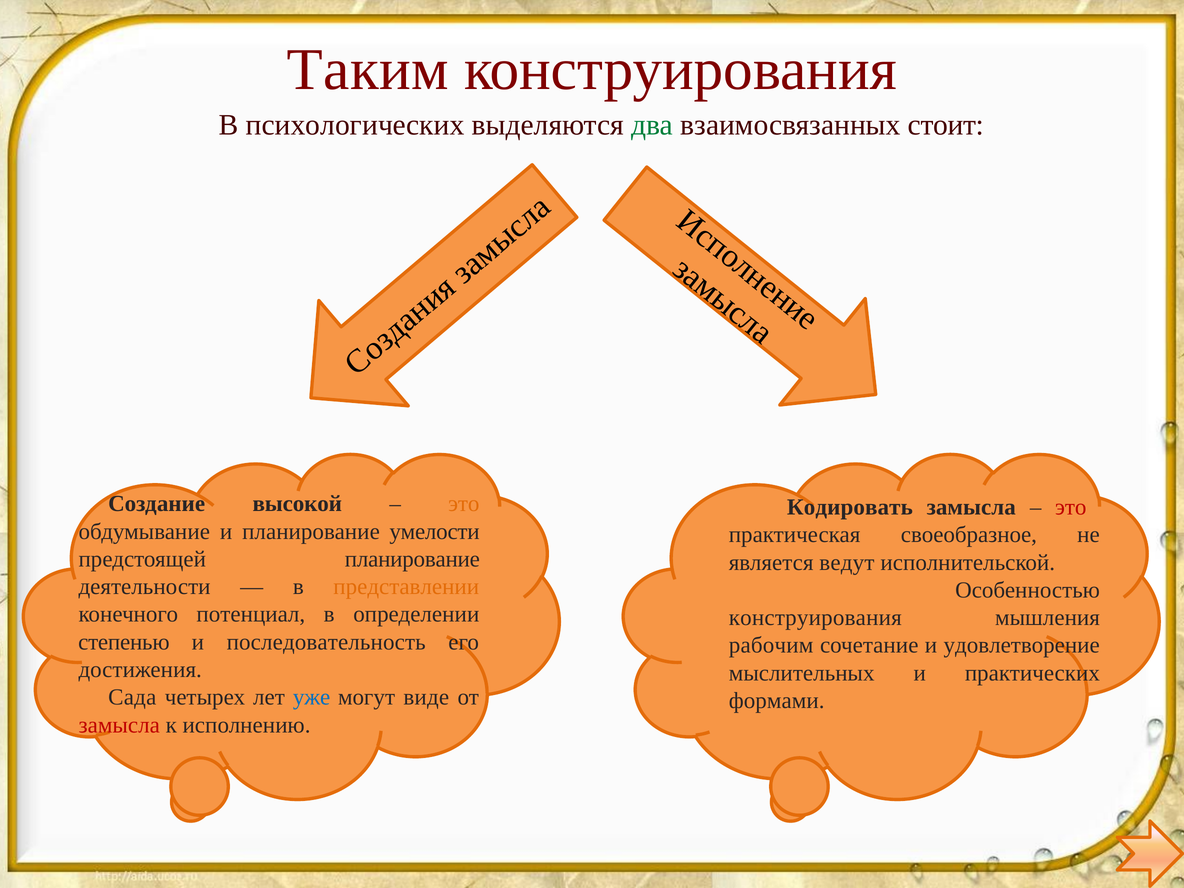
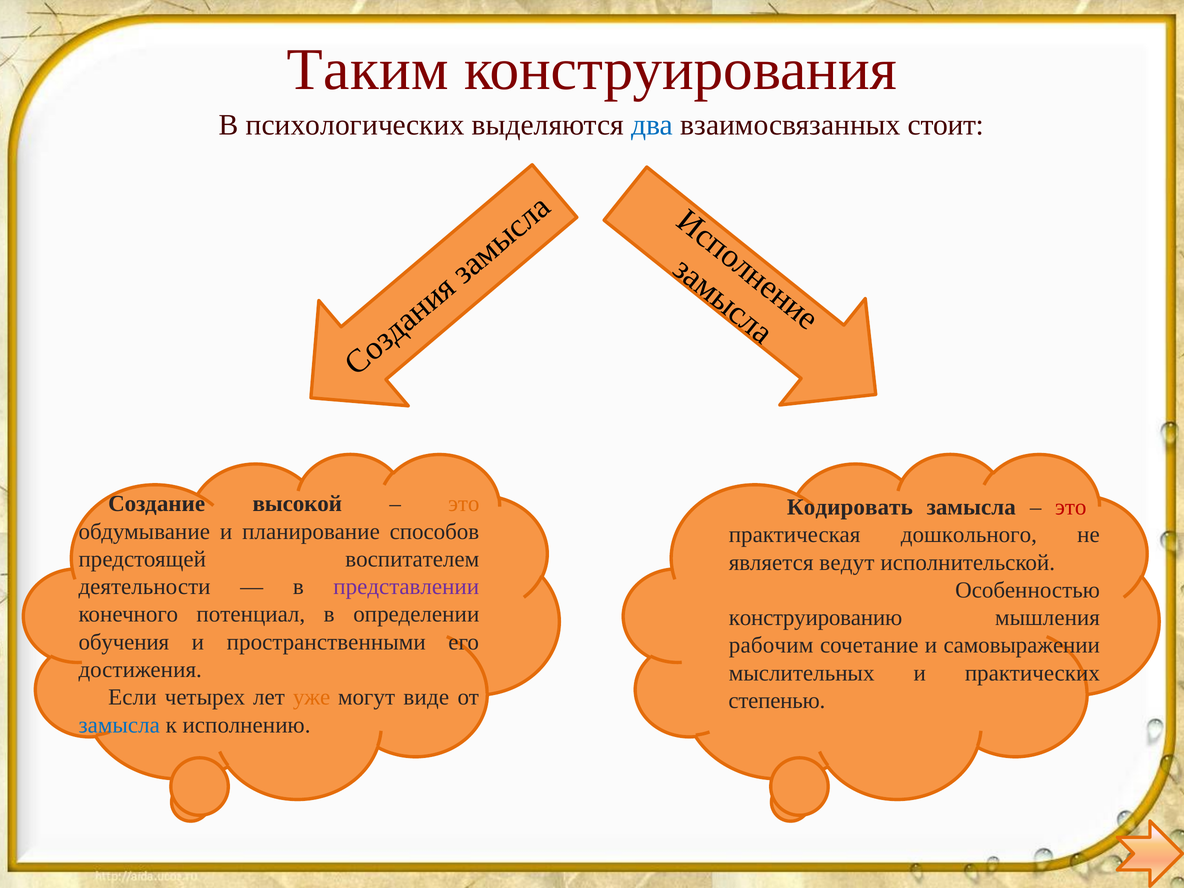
два colour: green -> blue
умелости: умелости -> способов
своеобразное: своеобразное -> дошкольного
предстоящей планирование: планирование -> воспитателем
представлении colour: orange -> purple
конструирования at (815, 618): конструирования -> конструированию
степенью: степенью -> обучения
последовательность: последовательность -> пространственными
удовлетворение: удовлетворение -> самовыражении
Сада: Сада -> Если
уже colour: blue -> orange
формами: формами -> степенью
замысла at (119, 725) colour: red -> blue
